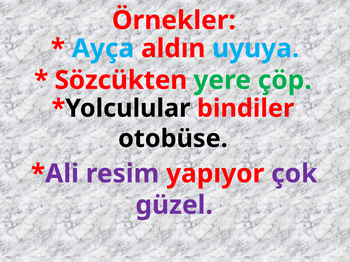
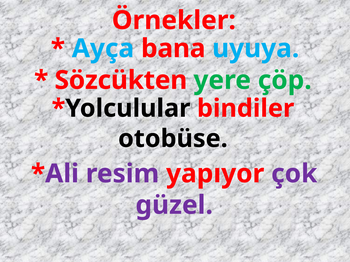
aldın: aldın -> bana
